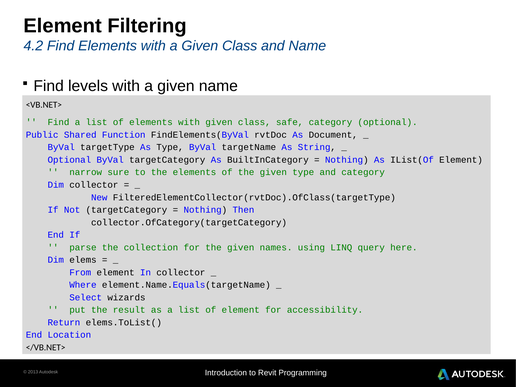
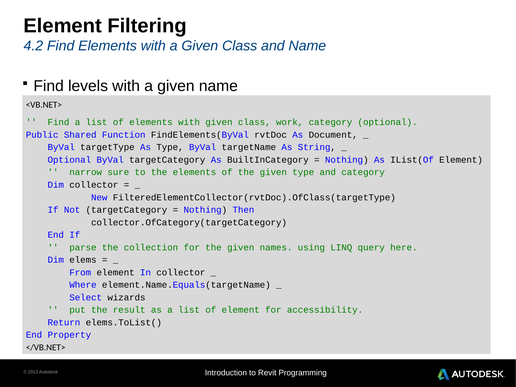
safe: safe -> work
Location: Location -> Property
